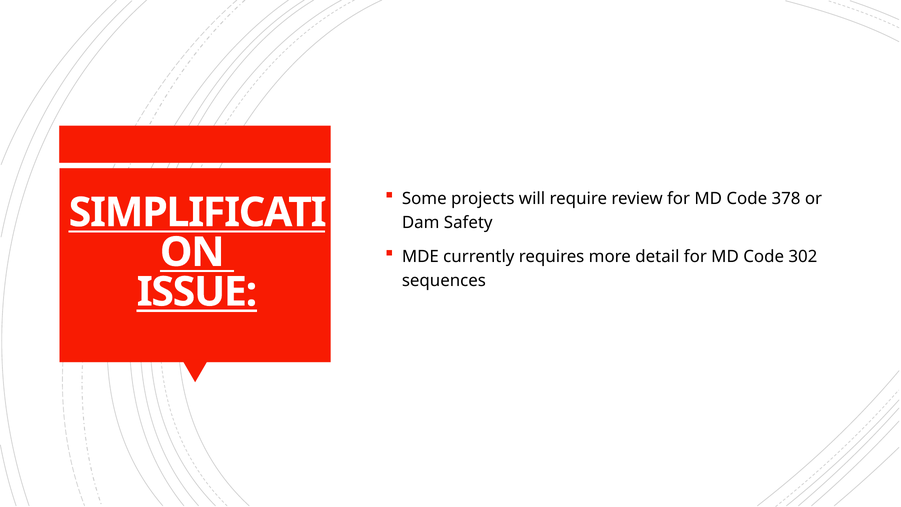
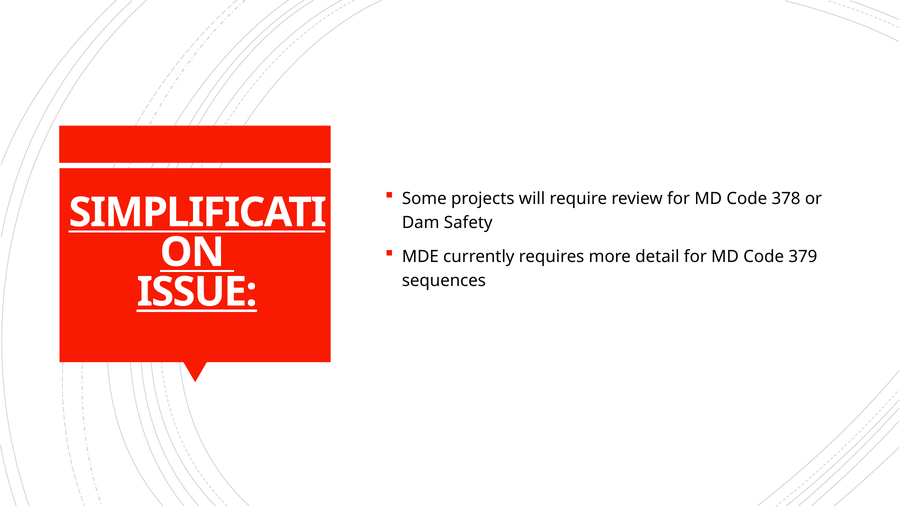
302: 302 -> 379
